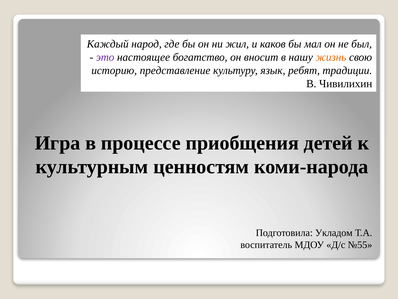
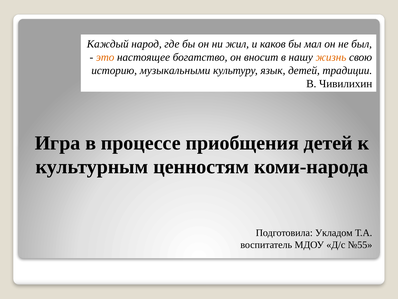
это colour: purple -> orange
представление: представление -> музыкальными
язык ребят: ребят -> детей
